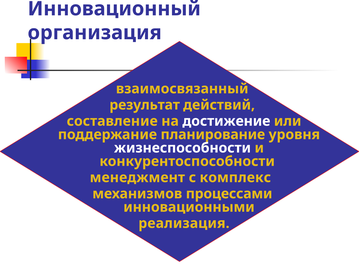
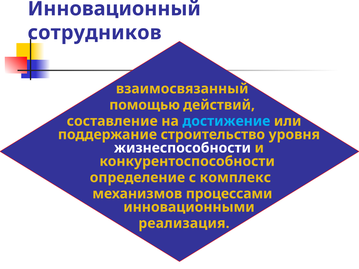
организация: организация -> сотрудников
результат: результат -> помощью
достижение colour: white -> light blue
планирование: планирование -> строительство
менеджмент: менеджмент -> определение
